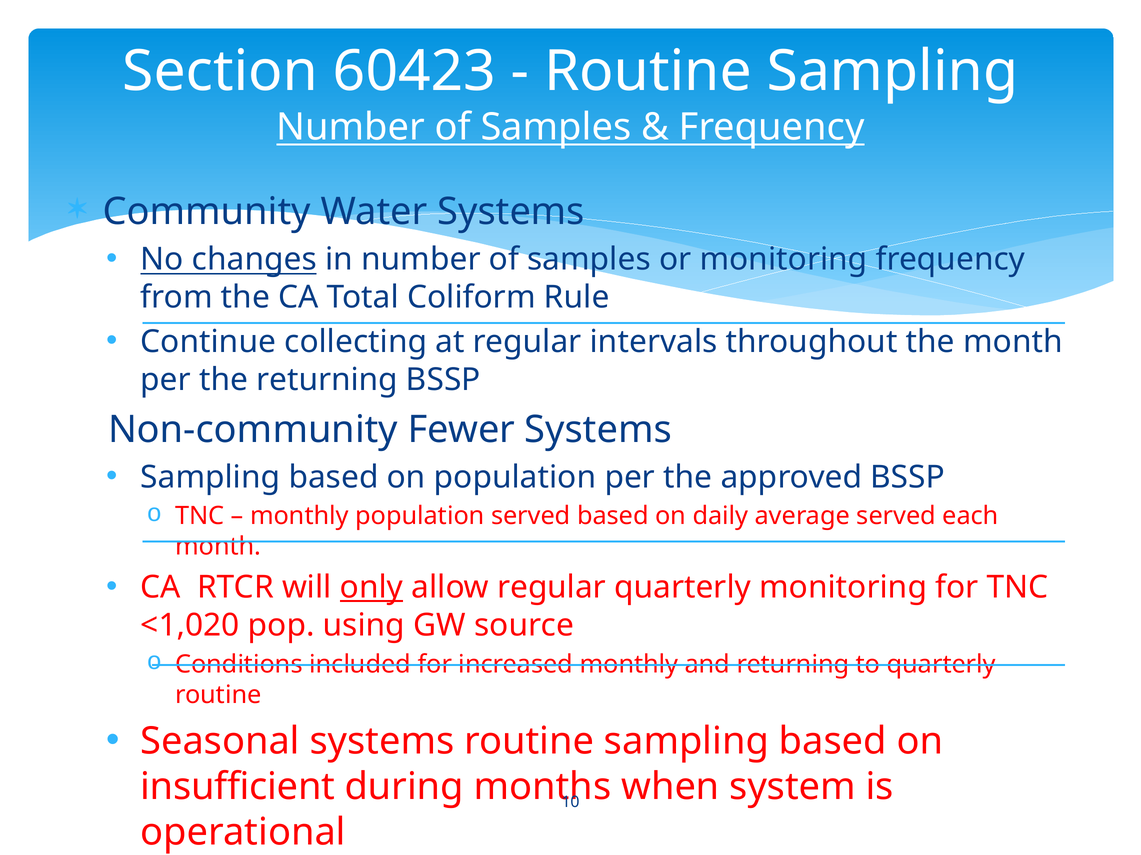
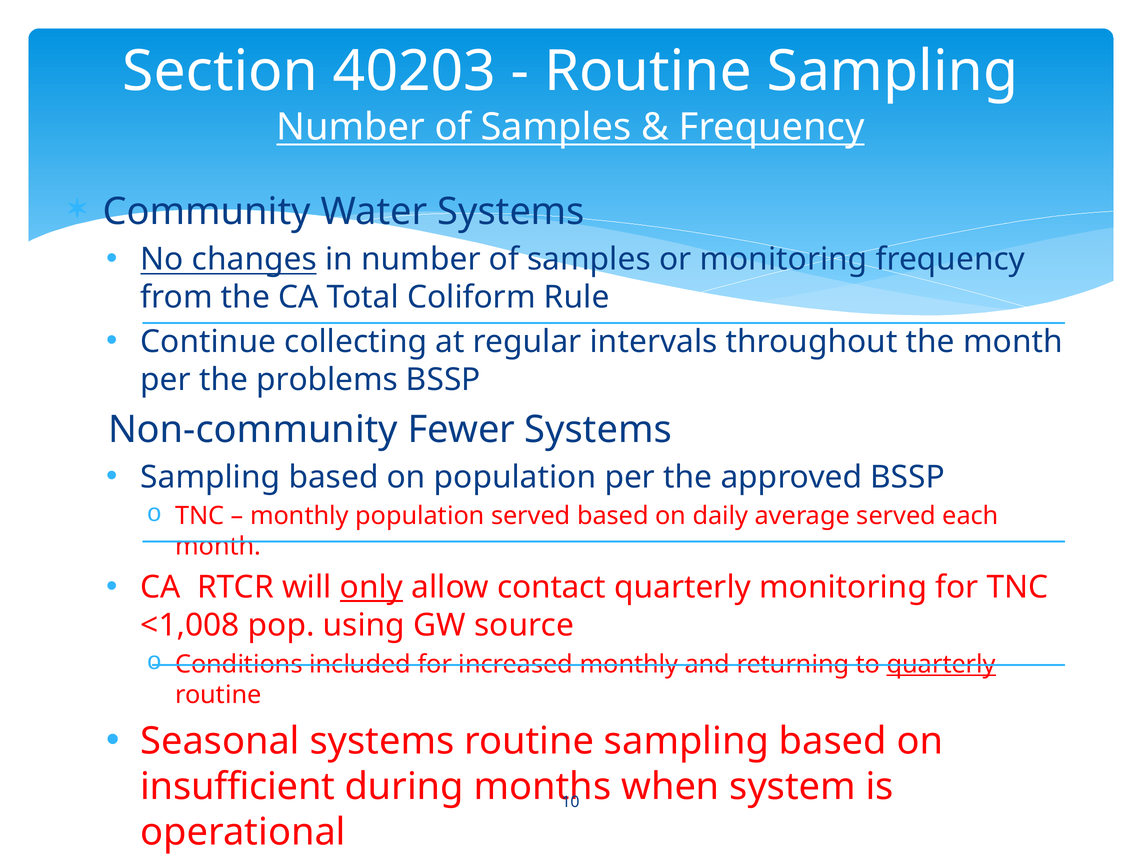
60423: 60423 -> 40203
the returning: returning -> problems
allow regular: regular -> contact
<1,020: <1,020 -> <1,008
quarterly at (941, 665) underline: none -> present
